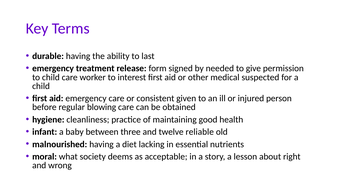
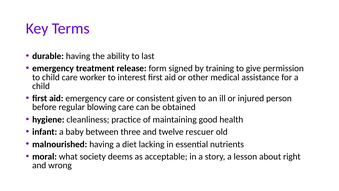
needed: needed -> training
suspected: suspected -> assistance
reliable: reliable -> rescuer
